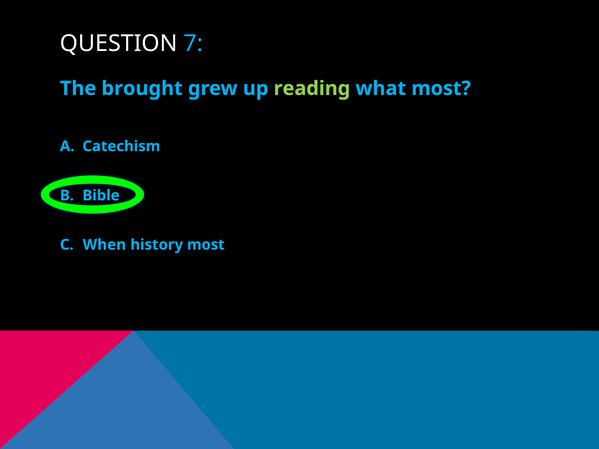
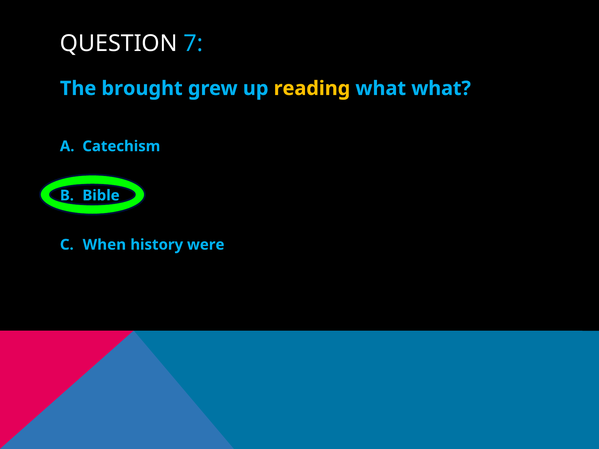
reading colour: light green -> yellow
what most: most -> what
history most: most -> were
